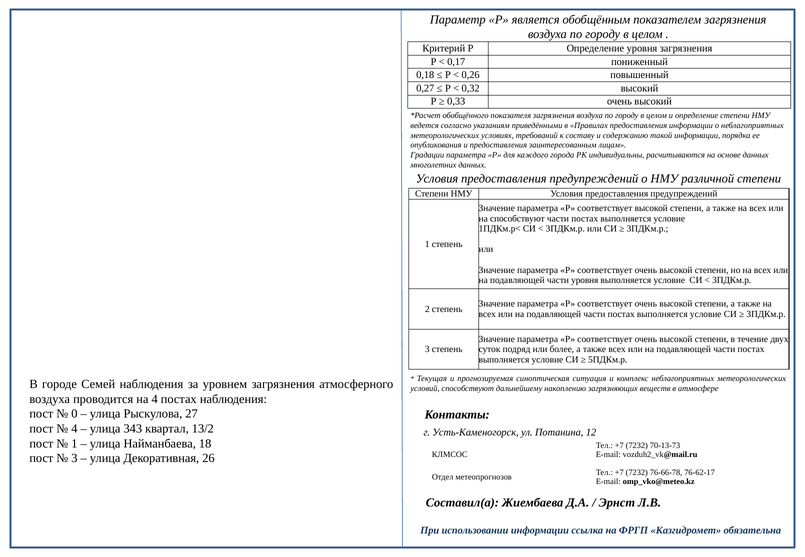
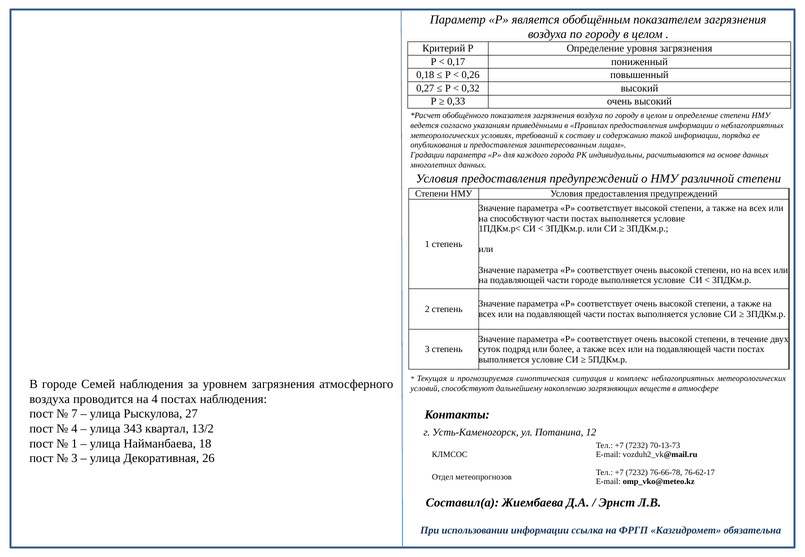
части уровня: уровня -> городе
0: 0 -> 7
